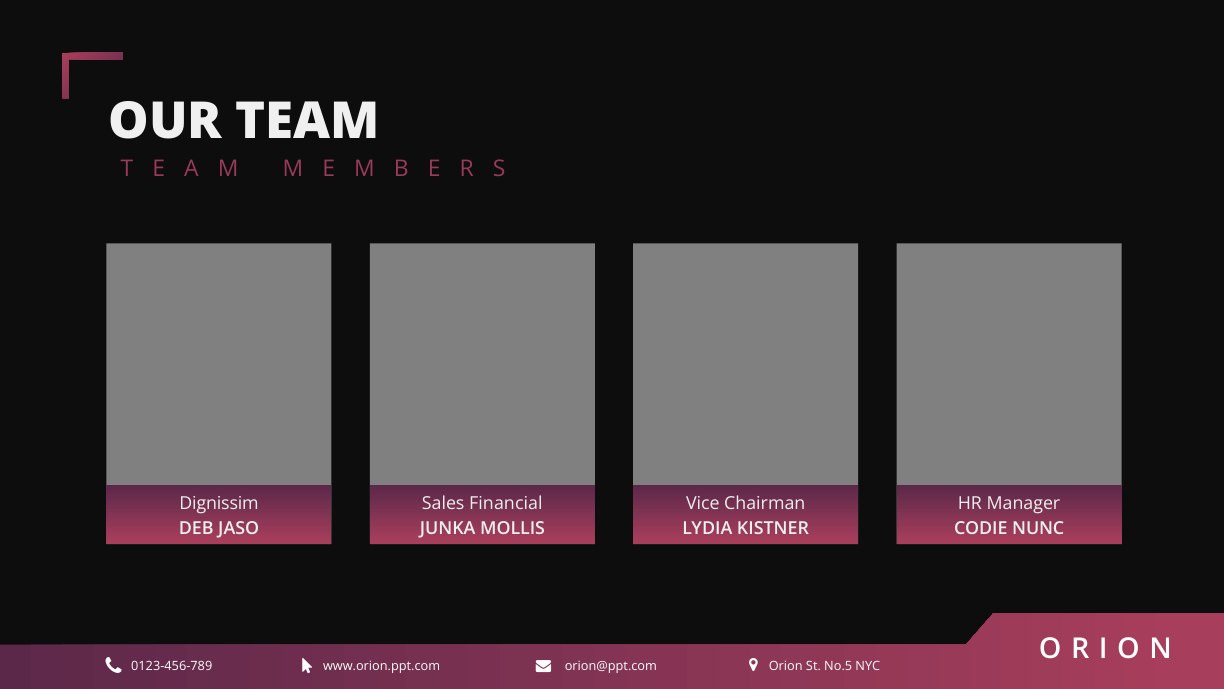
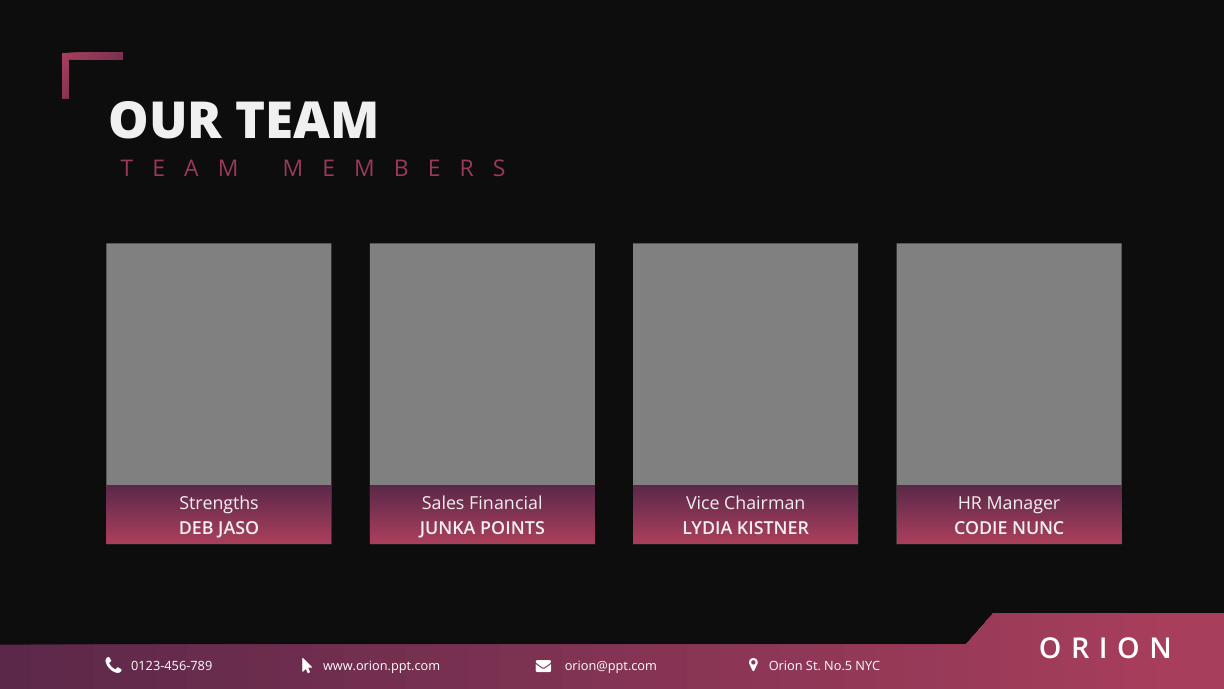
Dignissim: Dignissim -> Strengths
MOLLIS: MOLLIS -> POINTS
